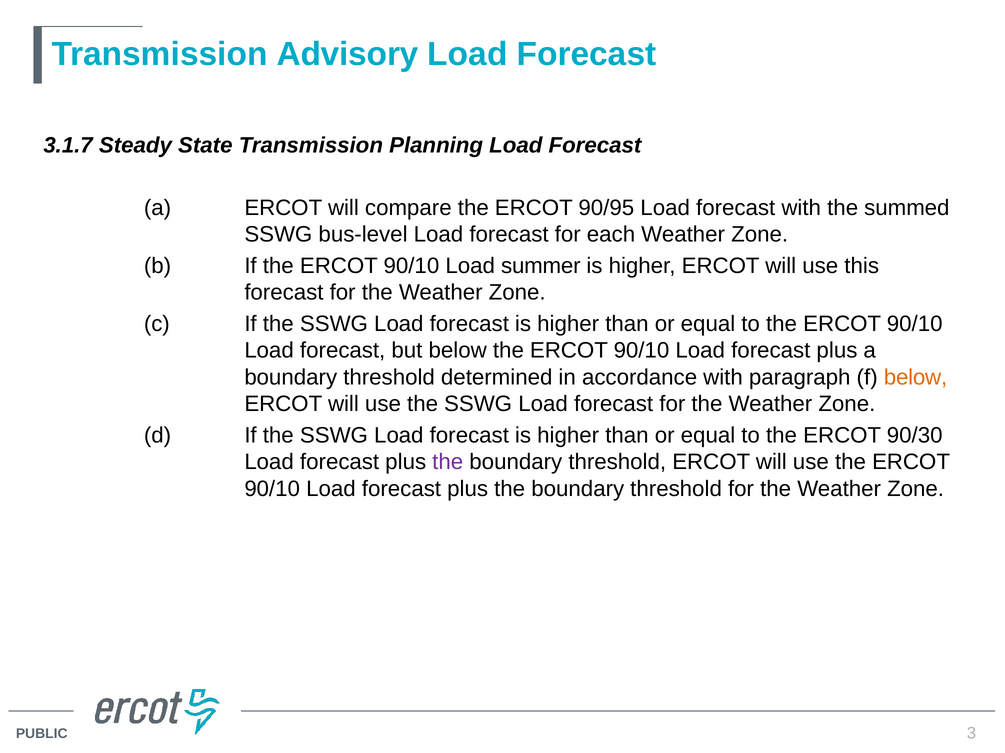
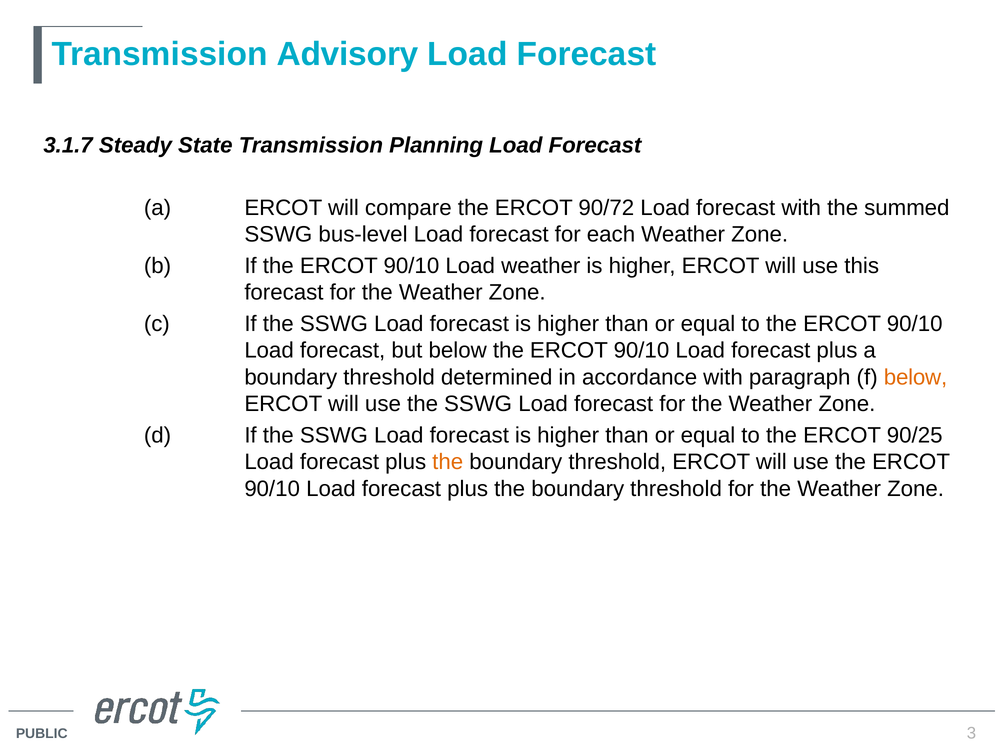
90/95: 90/95 -> 90/72
Load summer: summer -> weather
90/30: 90/30 -> 90/25
the at (448, 463) colour: purple -> orange
